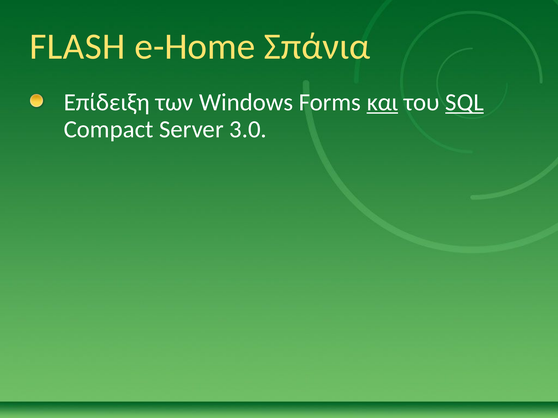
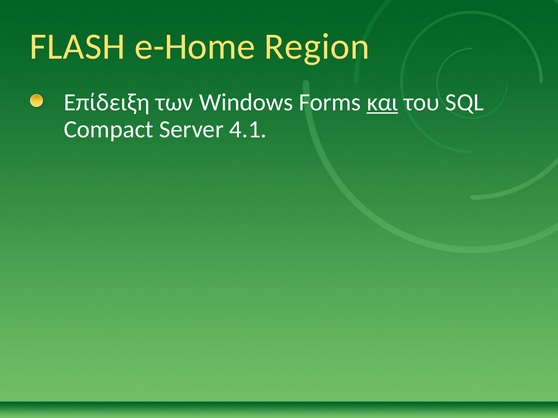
Σπάνια: Σπάνια -> Region
SQL underline: present -> none
3.0: 3.0 -> 4.1
